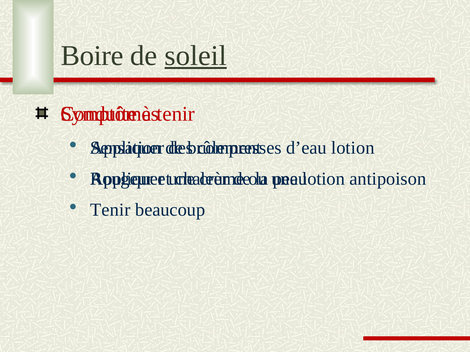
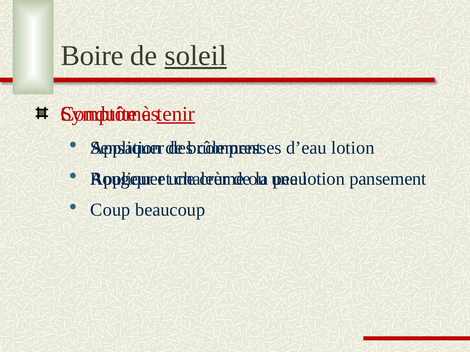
tenir at (176, 114) underline: none -> present
antipoison: antipoison -> pansement
Tenir at (110, 210): Tenir -> Coup
